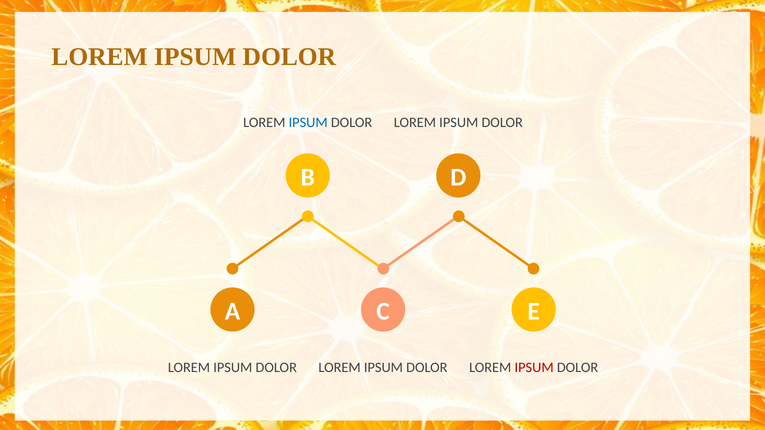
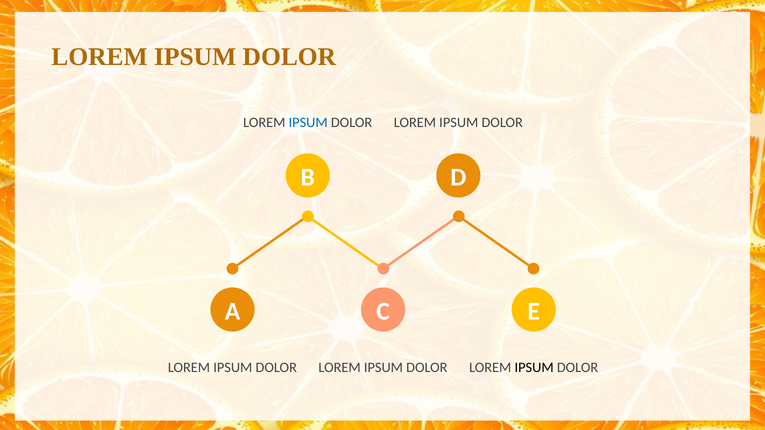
IPSUM at (534, 368) colour: red -> black
